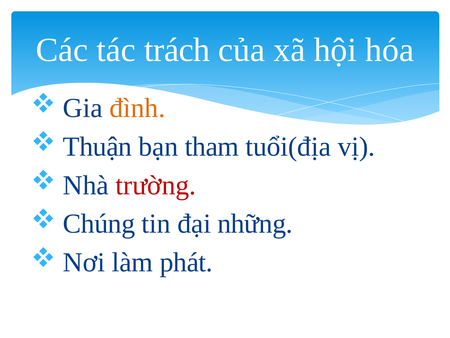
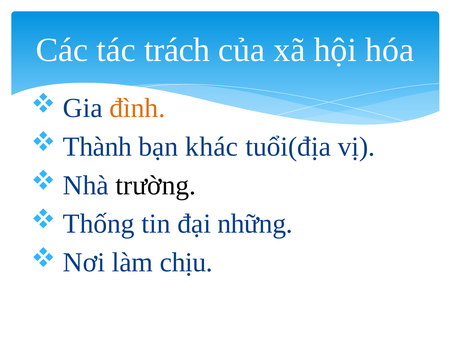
Thuận: Thuận -> Thành
tham: tham -> khác
trường colour: red -> black
Chúng: Chúng -> Thống
phát: phát -> chịu
